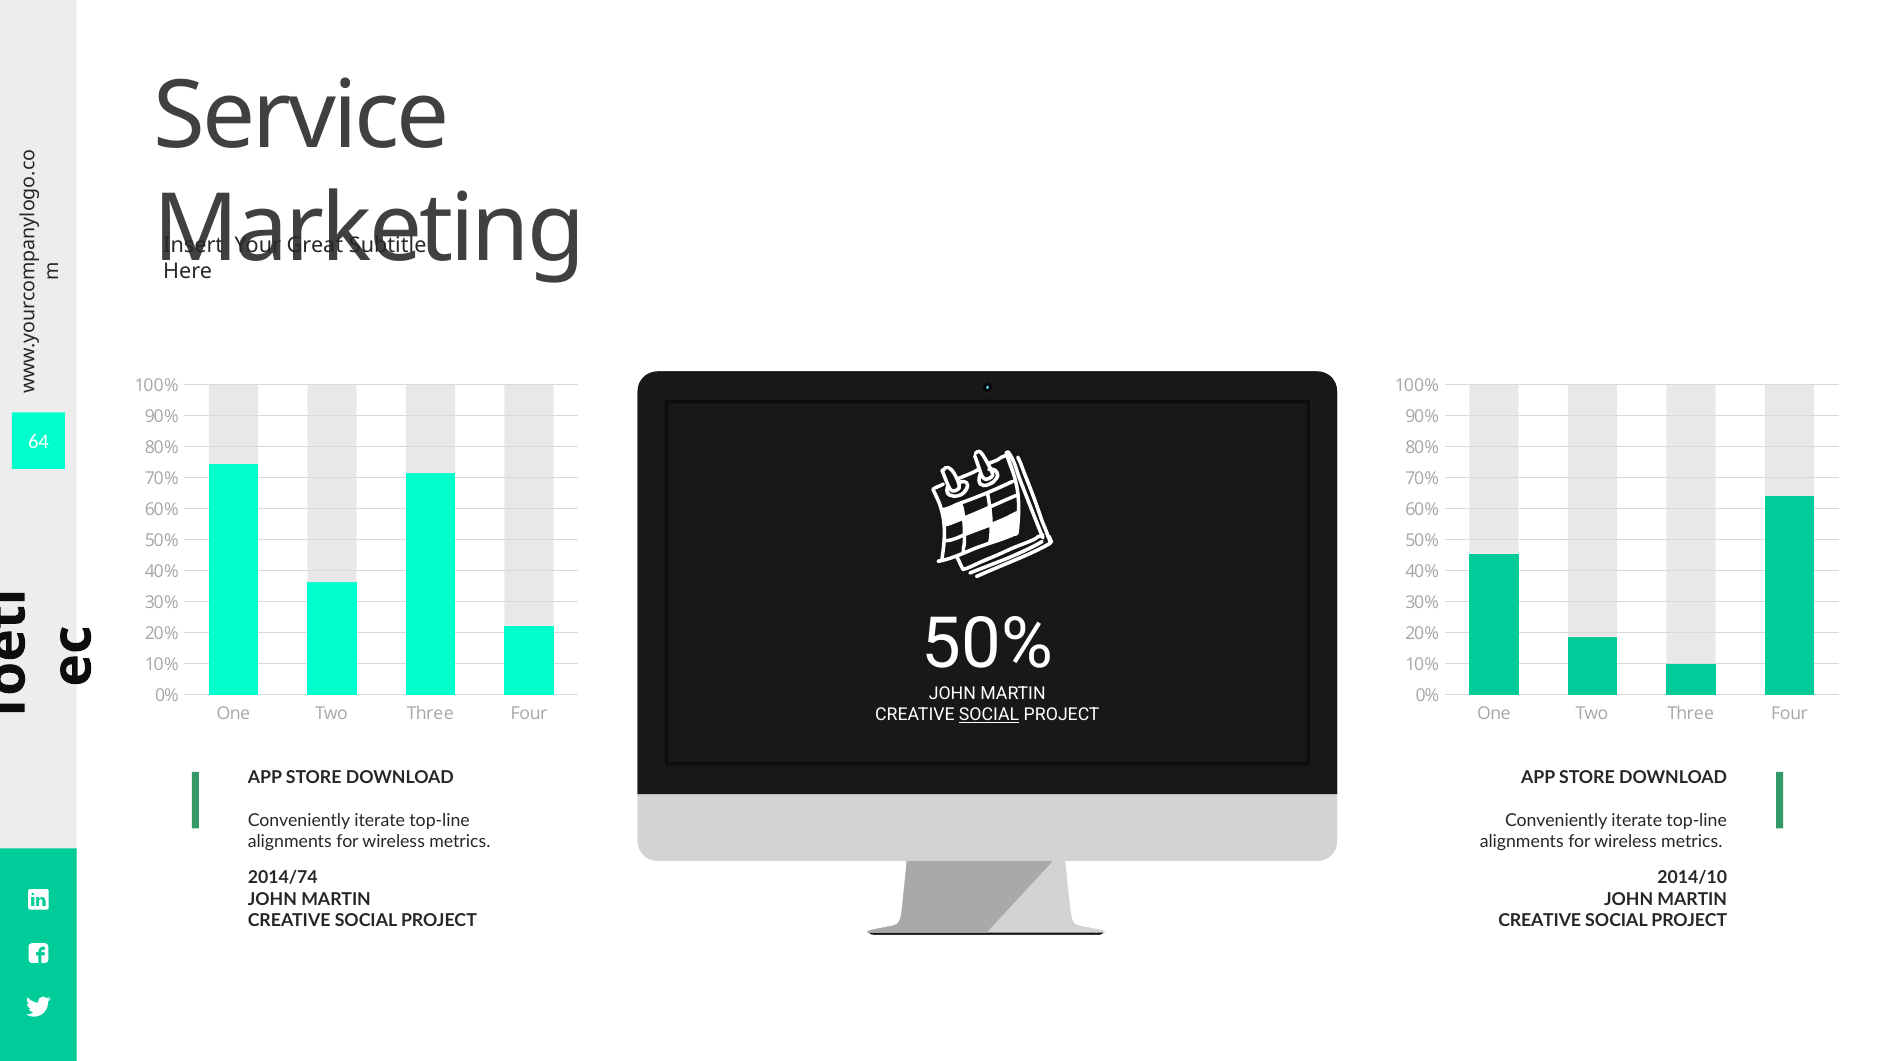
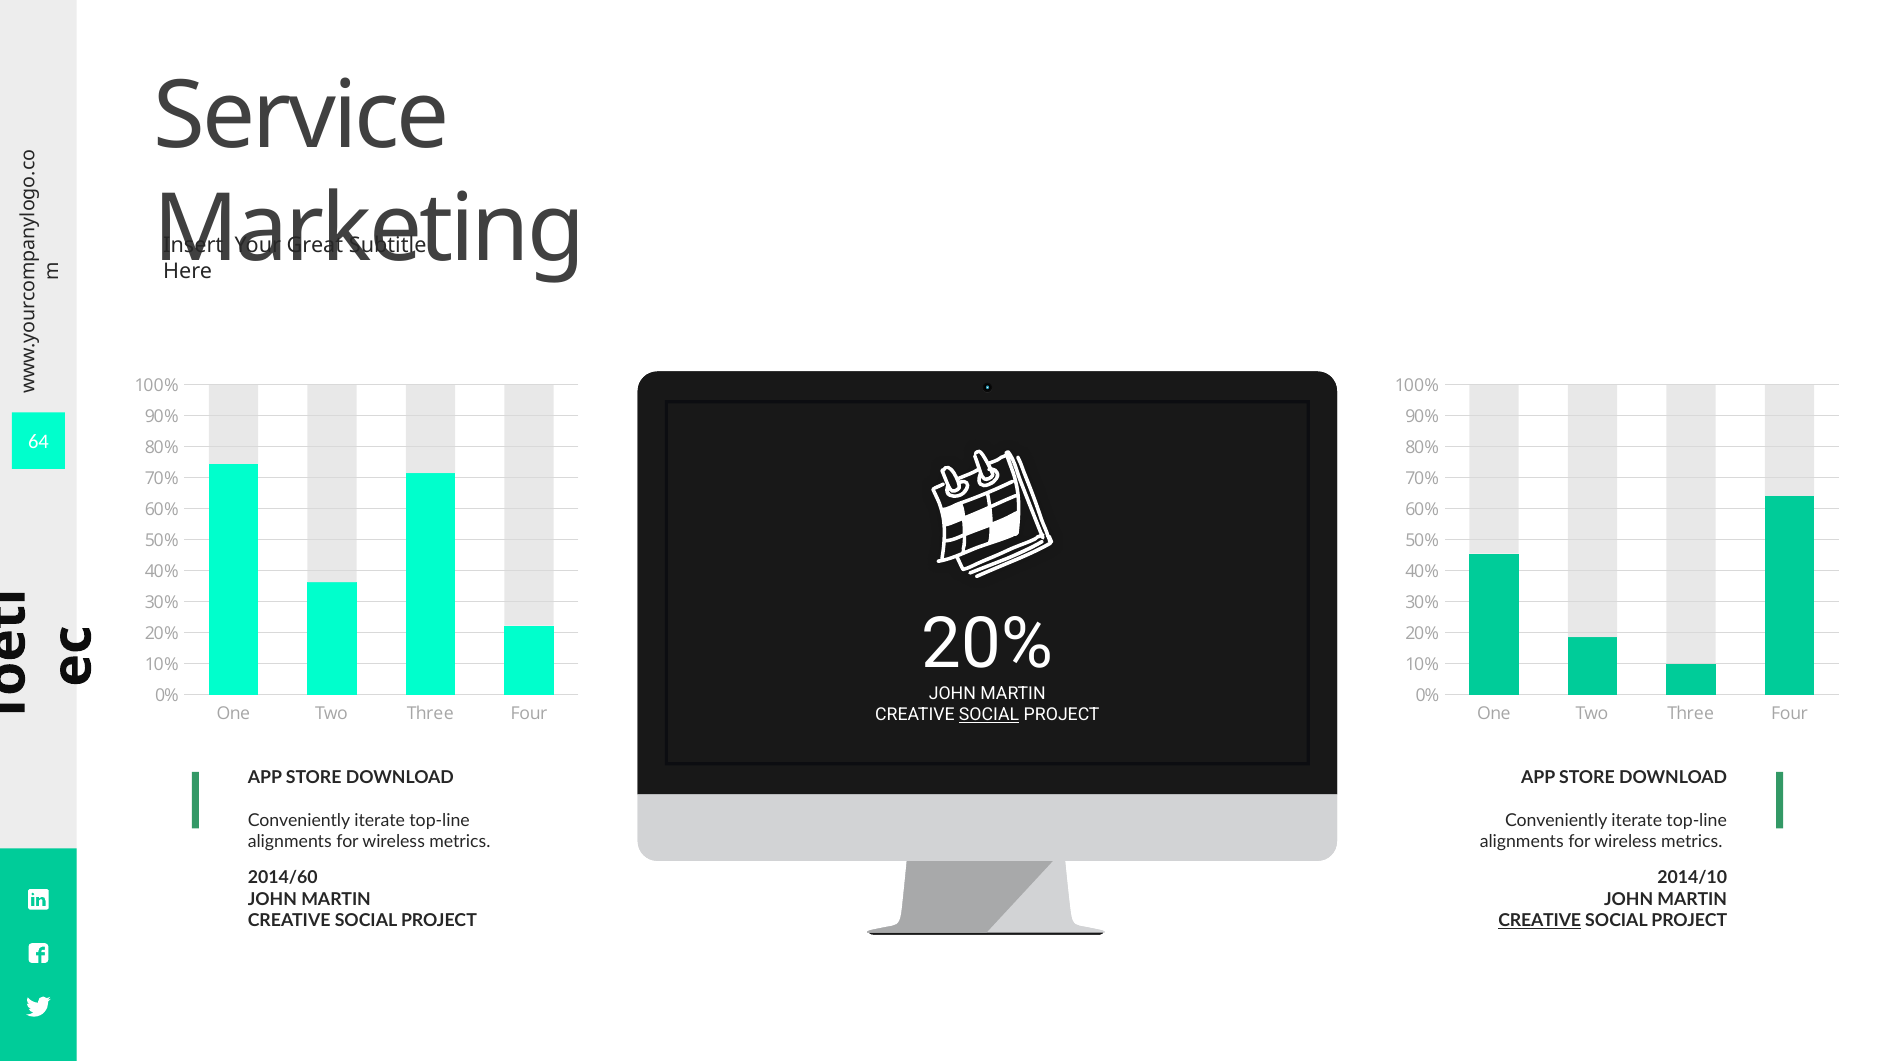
50% at (987, 644): 50% -> 20%
2014/74: 2014/74 -> 2014/60
CREATIVE at (1540, 920) underline: none -> present
